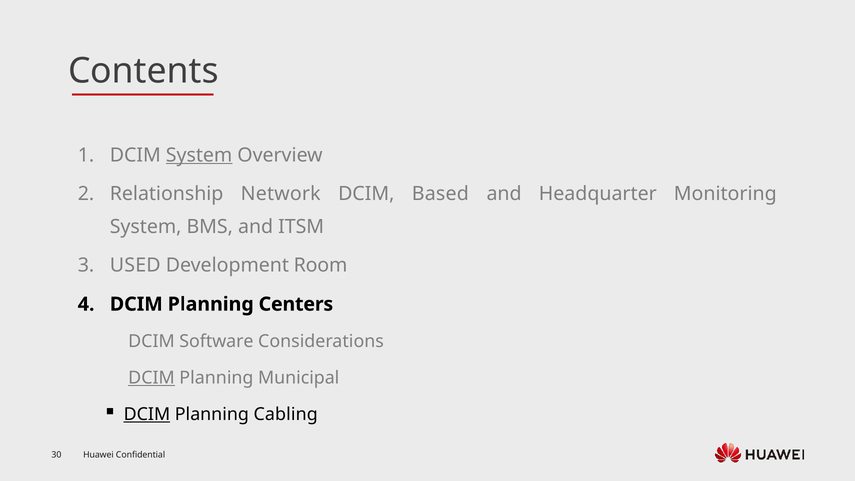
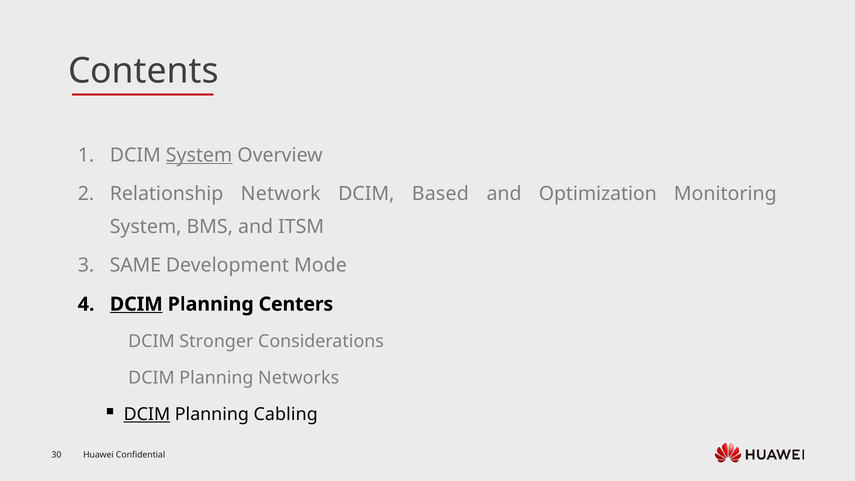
Headquarter: Headquarter -> Optimization
USED: USED -> SAME
Room: Room -> Mode
DCIM at (136, 304) underline: none -> present
Software: Software -> Stronger
DCIM at (151, 378) underline: present -> none
Municipal: Municipal -> Networks
